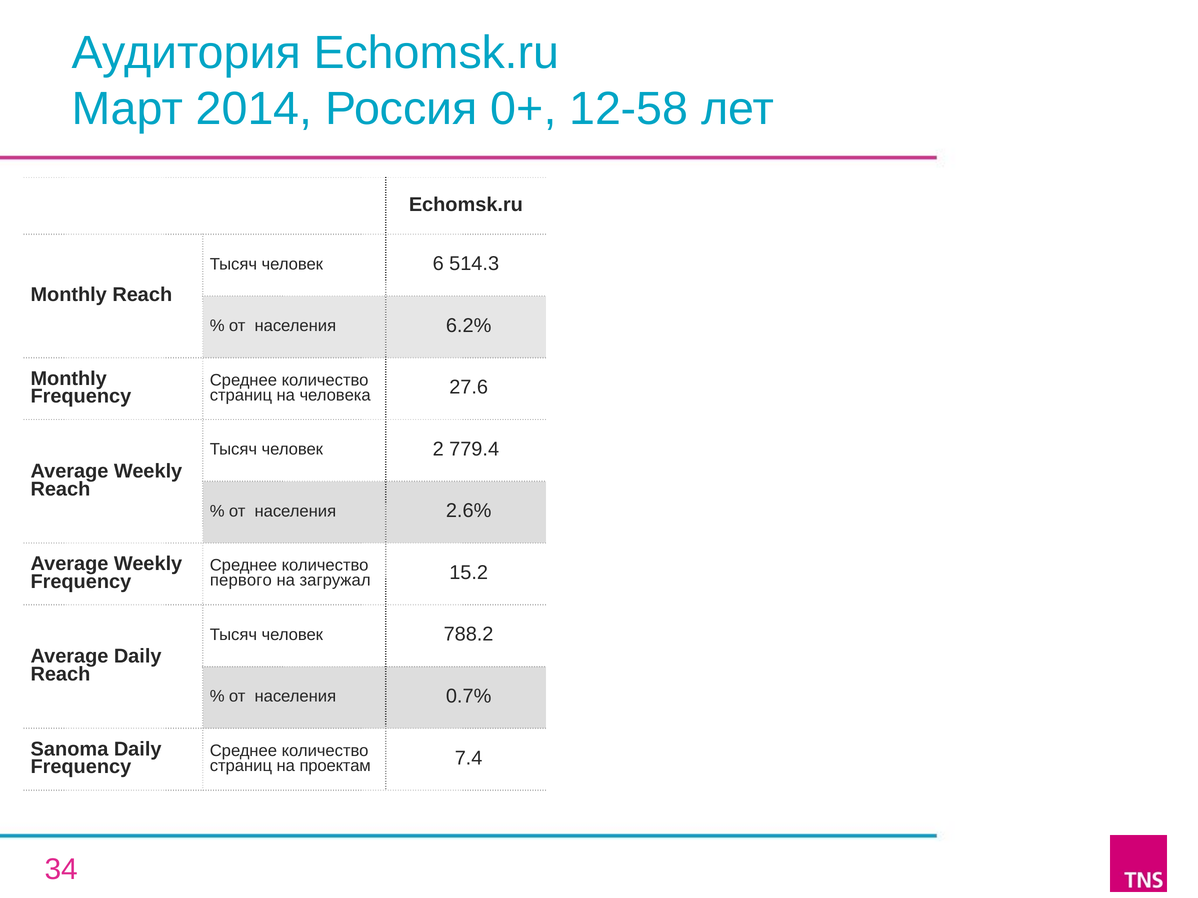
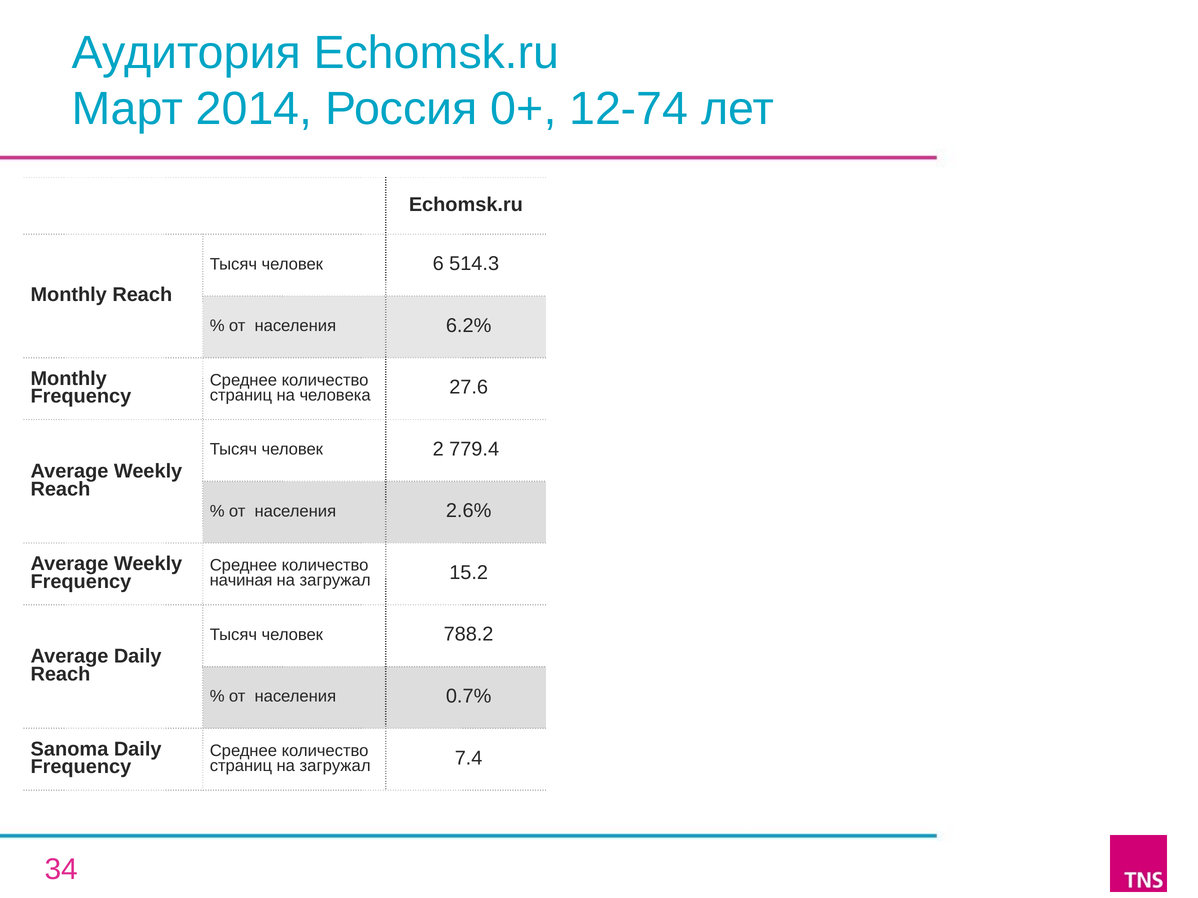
12-58: 12-58 -> 12-74
первого: первого -> начиная
страниц на проектам: проектам -> загружал
